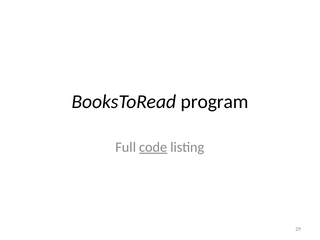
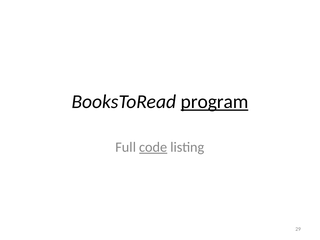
program underline: none -> present
